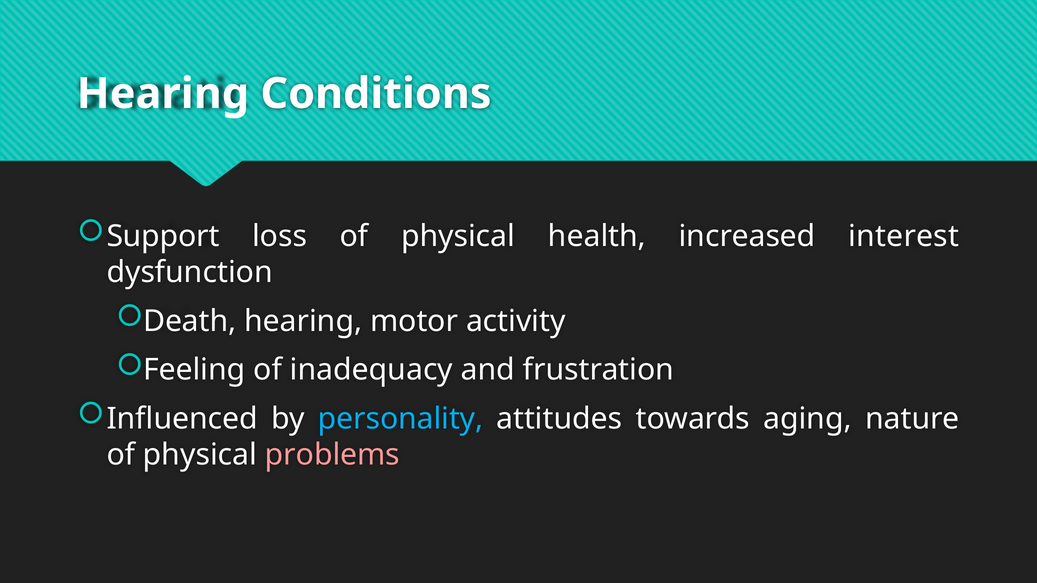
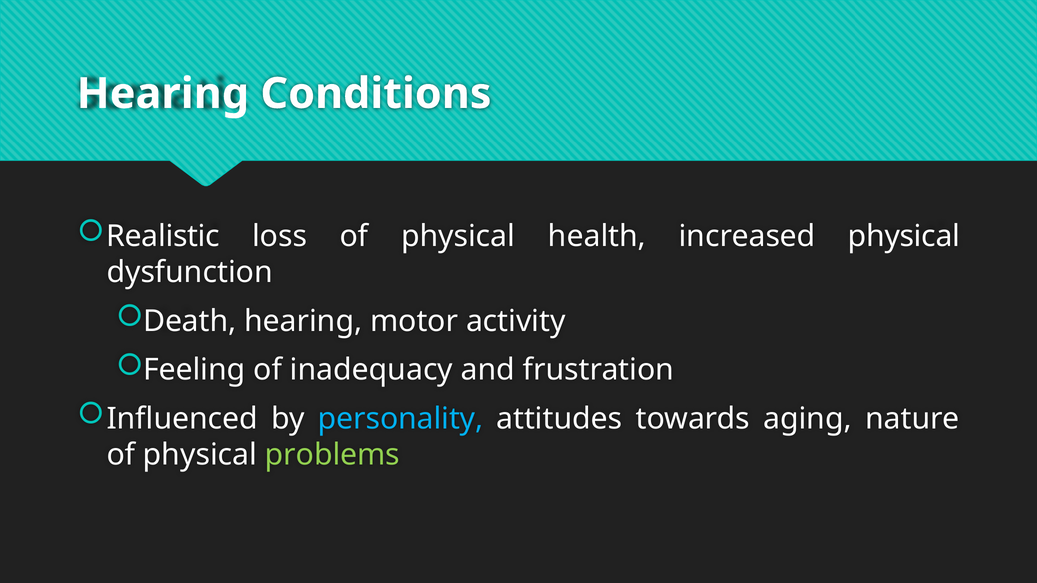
Support: Support -> Realistic
increased interest: interest -> physical
problems colour: pink -> light green
